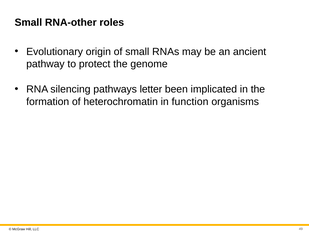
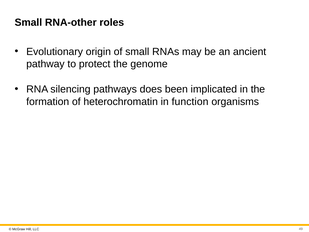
letter: letter -> does
